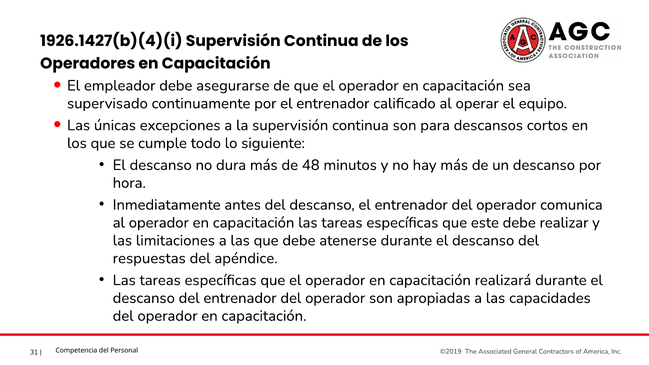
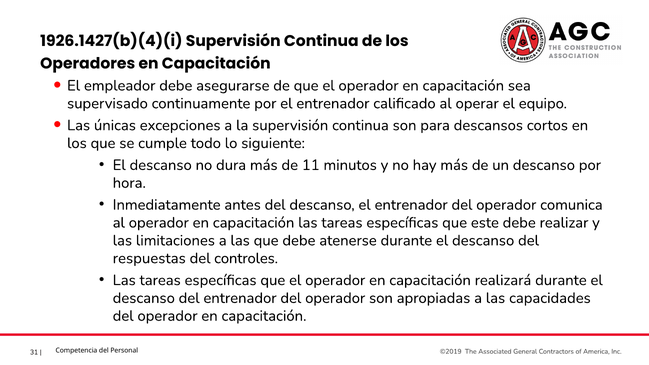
48: 48 -> 11
apéndice: apéndice -> controles
